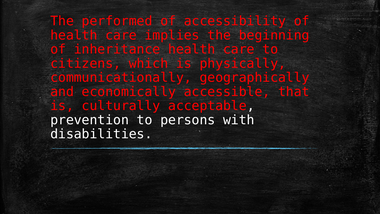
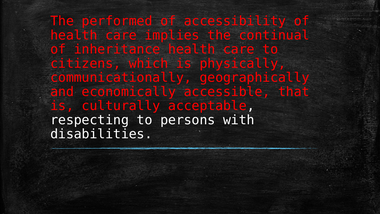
beginning: beginning -> continual
prevention: prevention -> respecting
